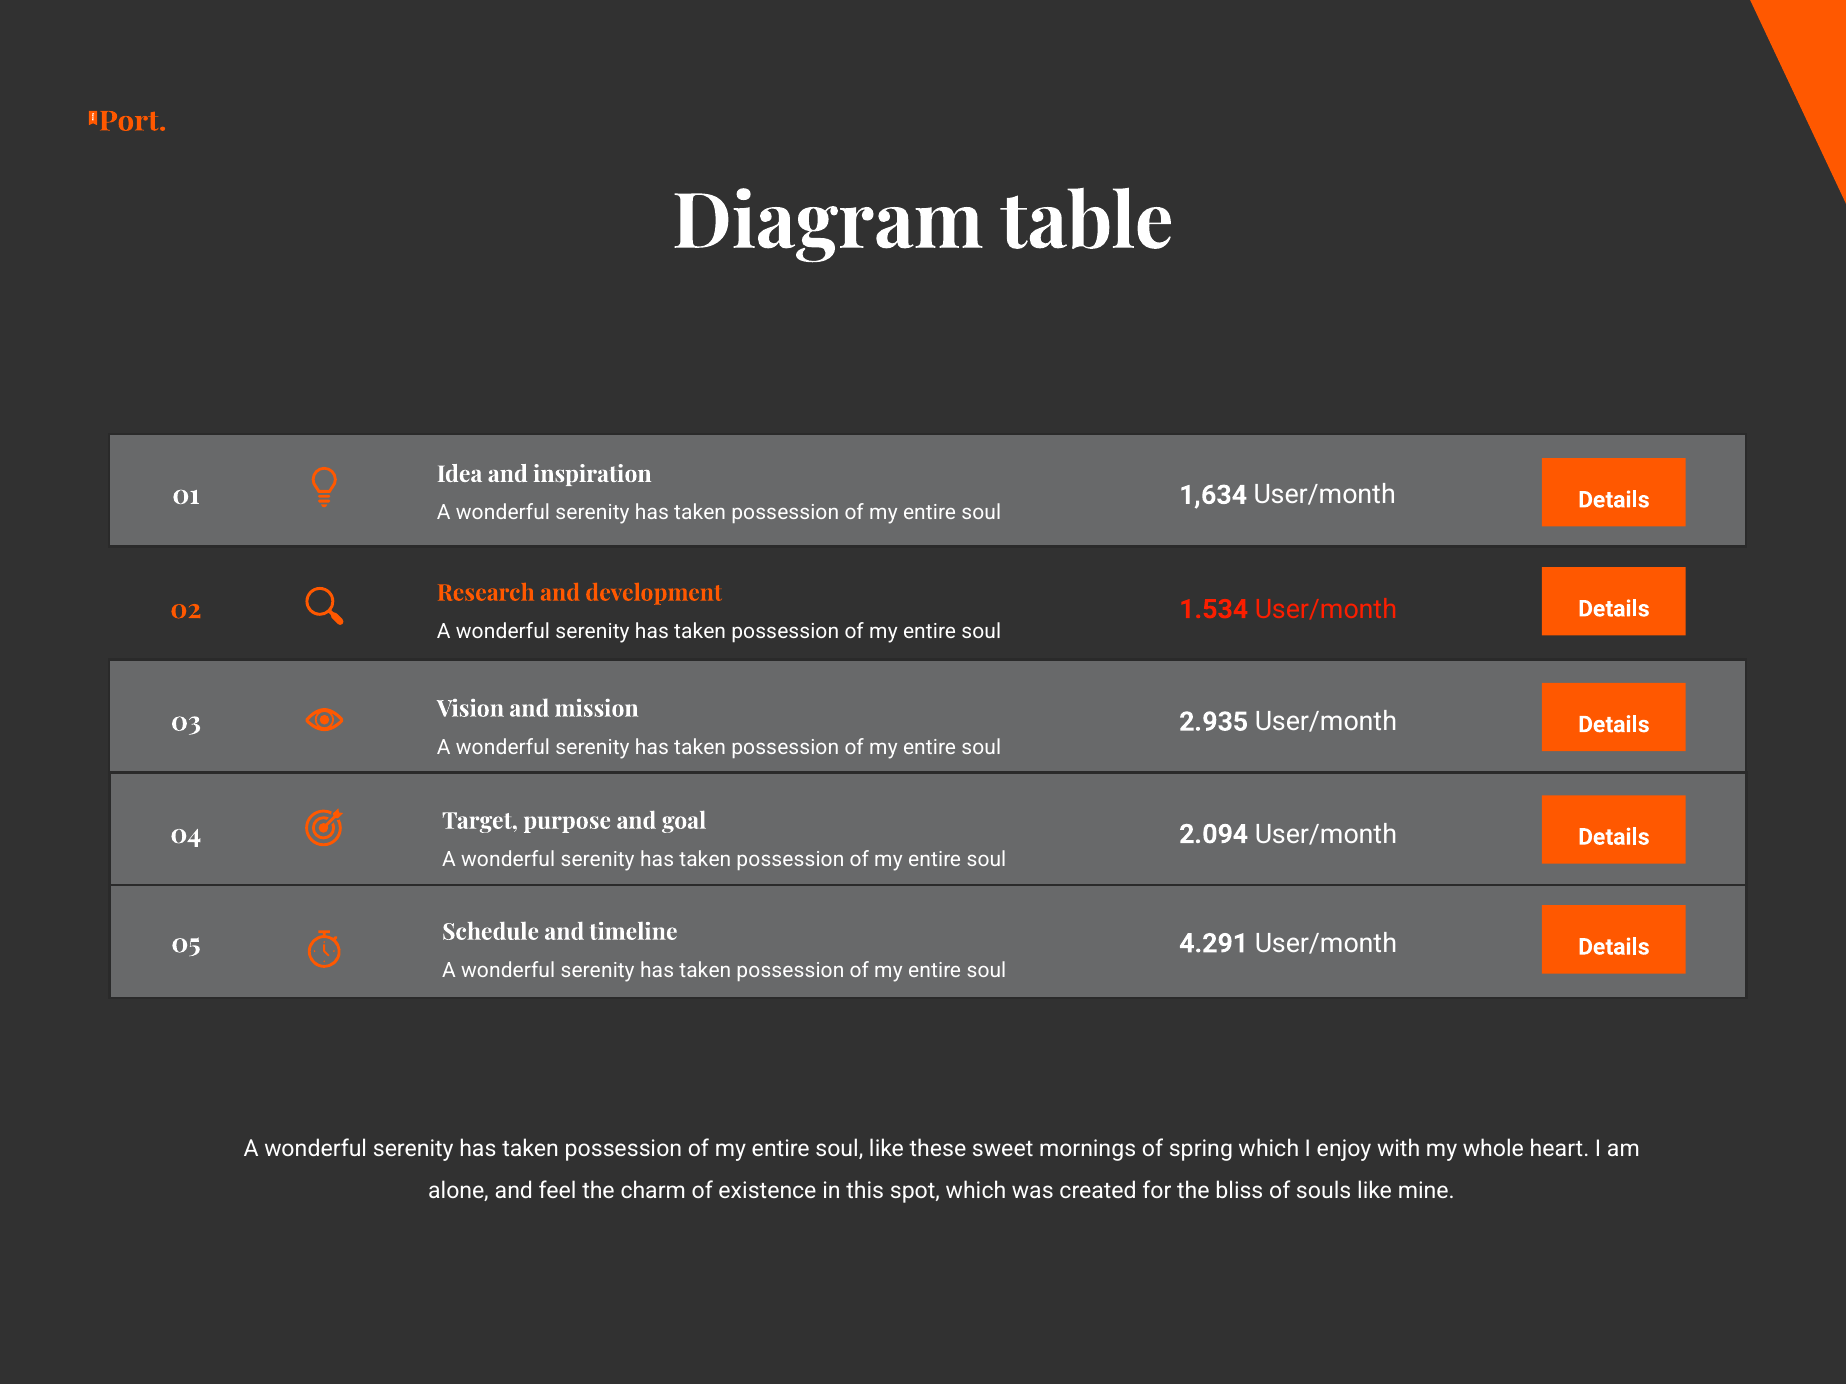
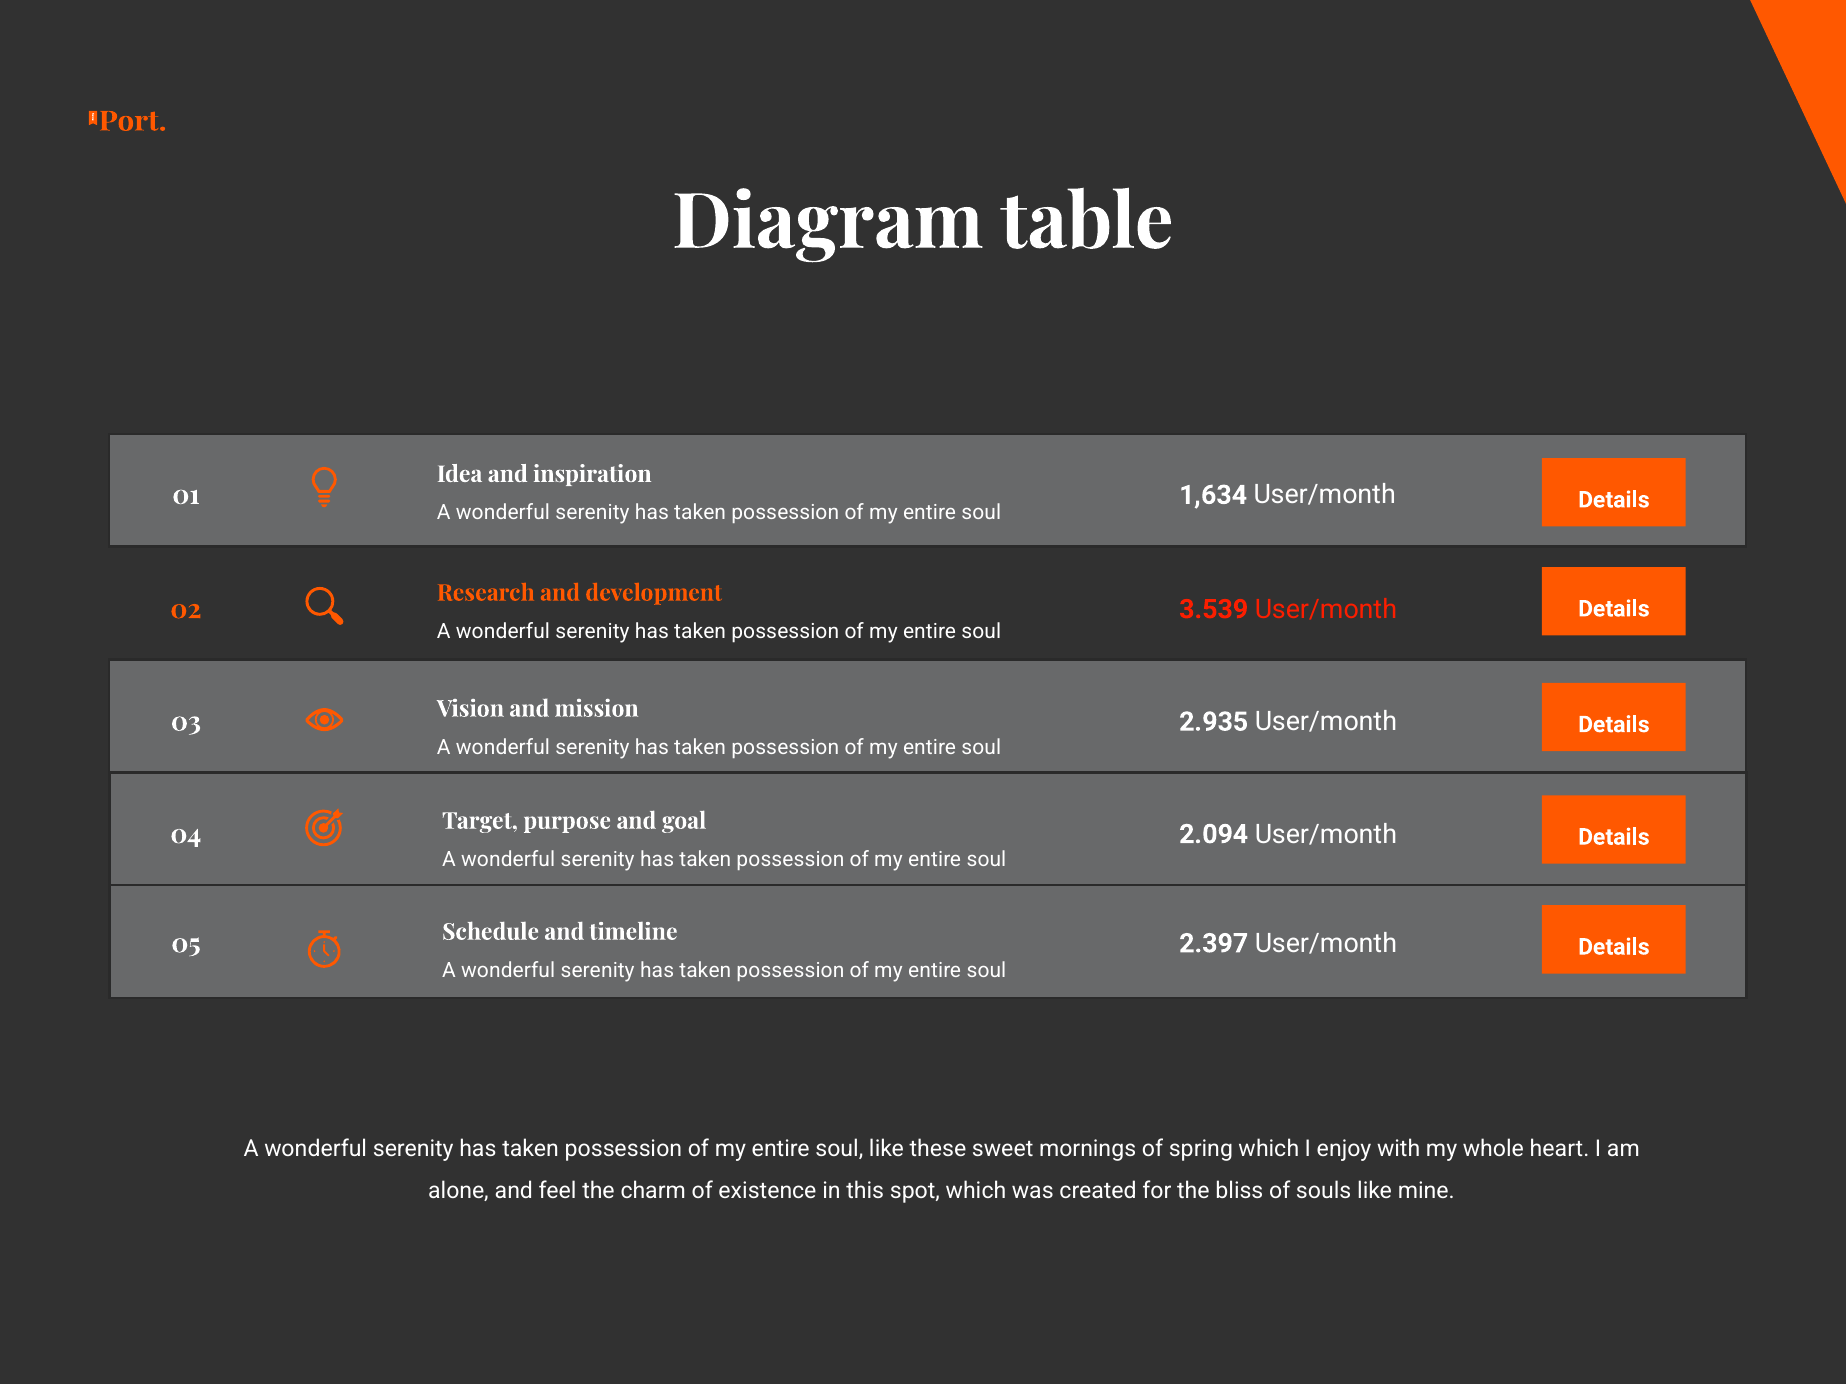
1.534: 1.534 -> 3.539
4.291: 4.291 -> 2.397
